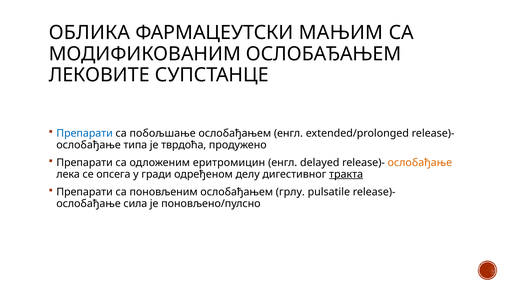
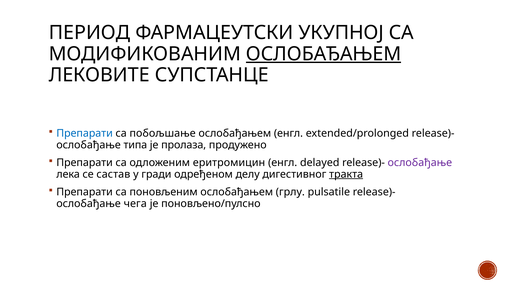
ОБЛИКА: ОБЛИКА -> ПЕРИОД
МАЊИМ: МАЊИМ -> УКУПНОЈ
ОСЛОБАЂАЊЕМ at (324, 54) underline: none -> present
тврдоћа: тврдоћа -> пролаза
ослобађање at (420, 163) colour: orange -> purple
опсега: опсега -> састав
сила: сила -> чега
